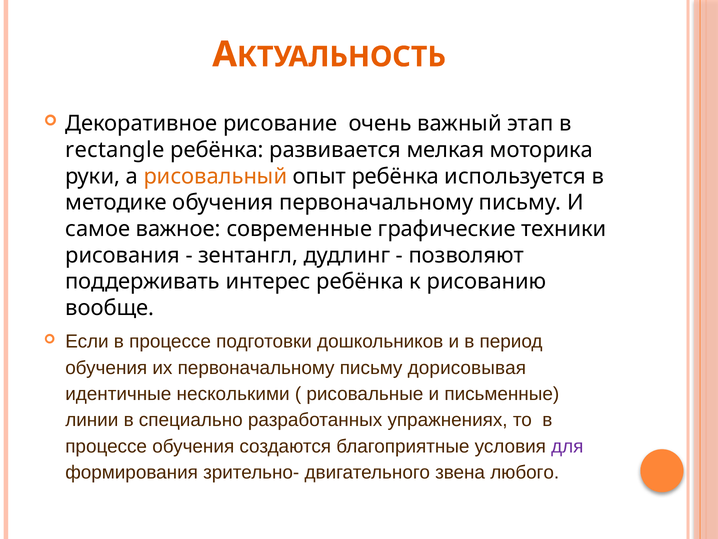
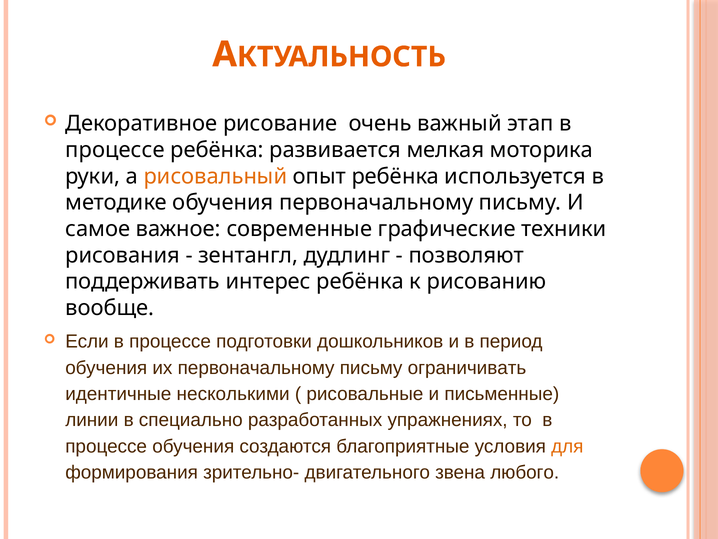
rectangle at (115, 150): rectangle -> процессе
дорисовывая: дорисовывая -> ограничивать
для colour: purple -> orange
